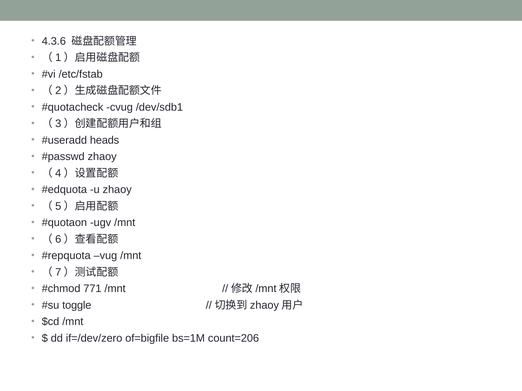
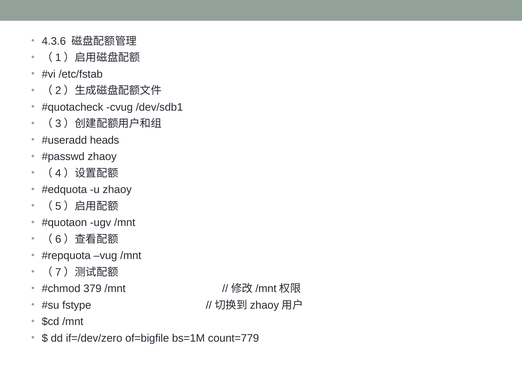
771: 771 -> 379
toggle: toggle -> fstype
count=206: count=206 -> count=779
